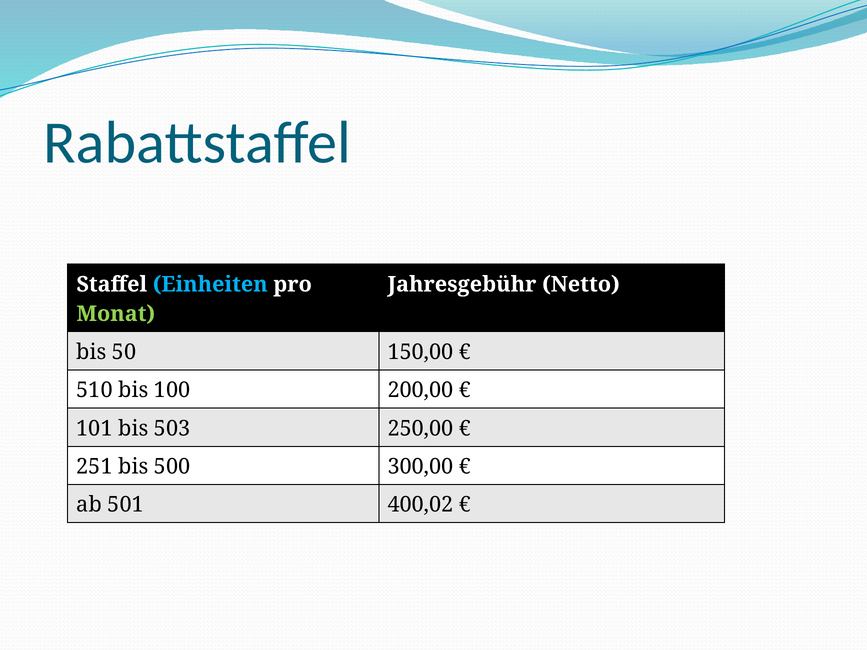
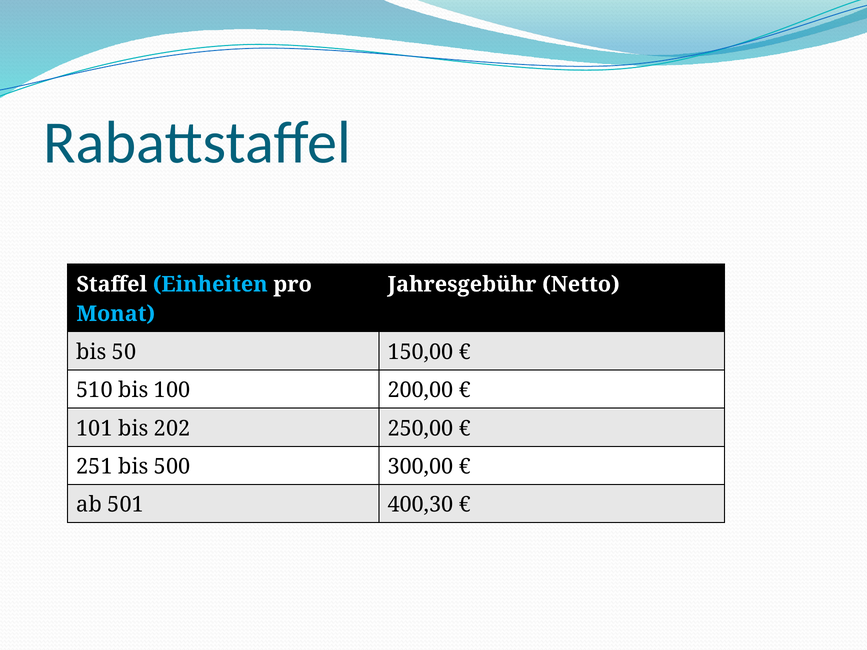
Monat colour: light green -> light blue
503: 503 -> 202
400,02: 400,02 -> 400,30
